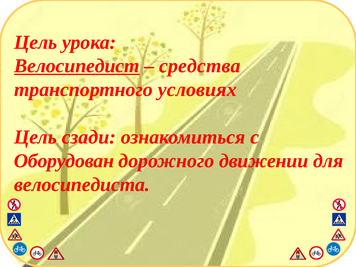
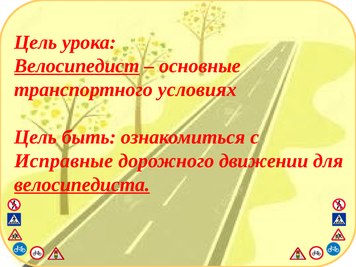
средства: средства -> основные
сзади: сзади -> быть
Оборудован: Оборудован -> Исправные
велосипедиста underline: none -> present
